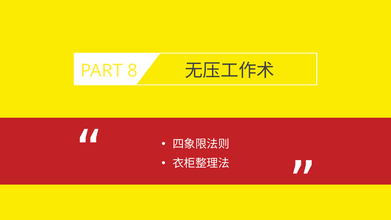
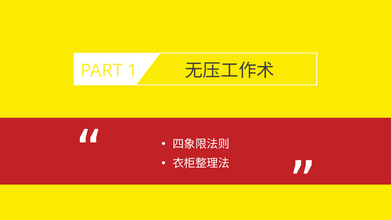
8: 8 -> 1
